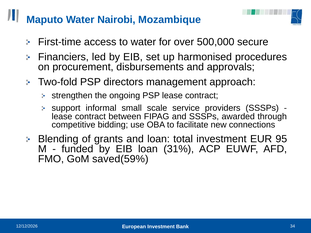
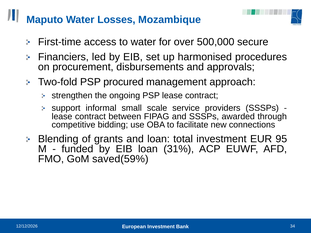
Nairobi: Nairobi -> Losses
directors: directors -> procured
